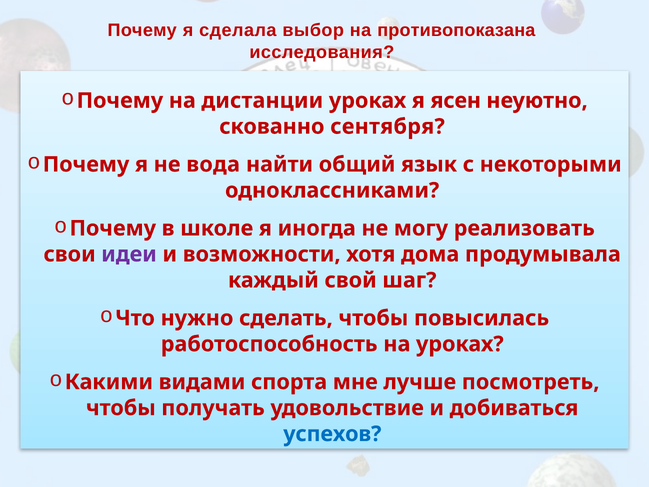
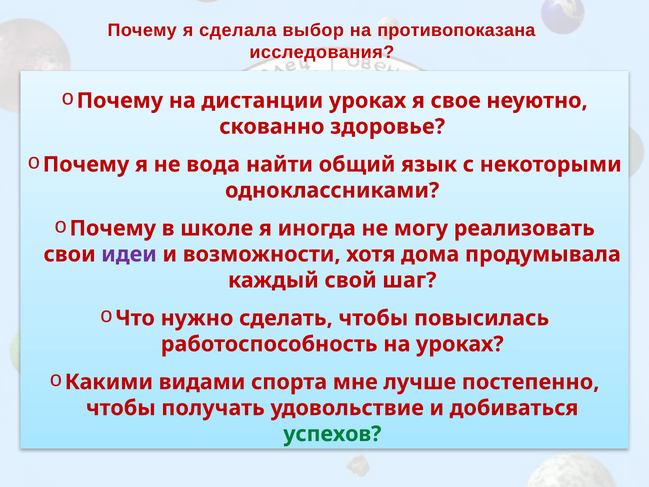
ясен: ясен -> свое
сентября: сентября -> здоровье
посмотреть: посмотреть -> постепенно
успехов colour: blue -> green
